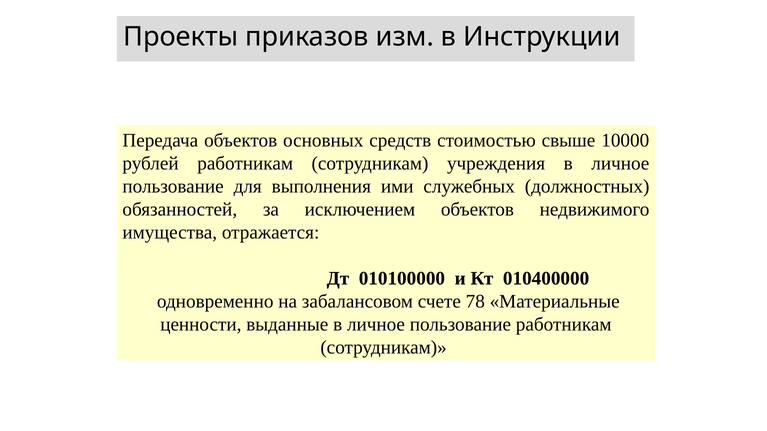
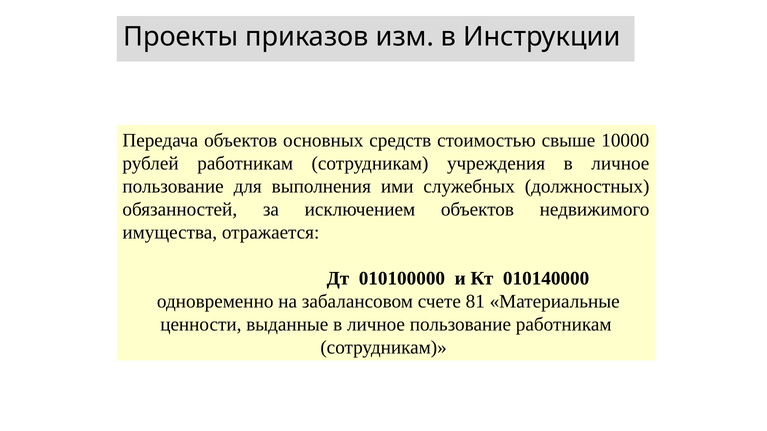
010400000: 010400000 -> 010140000
78: 78 -> 81
